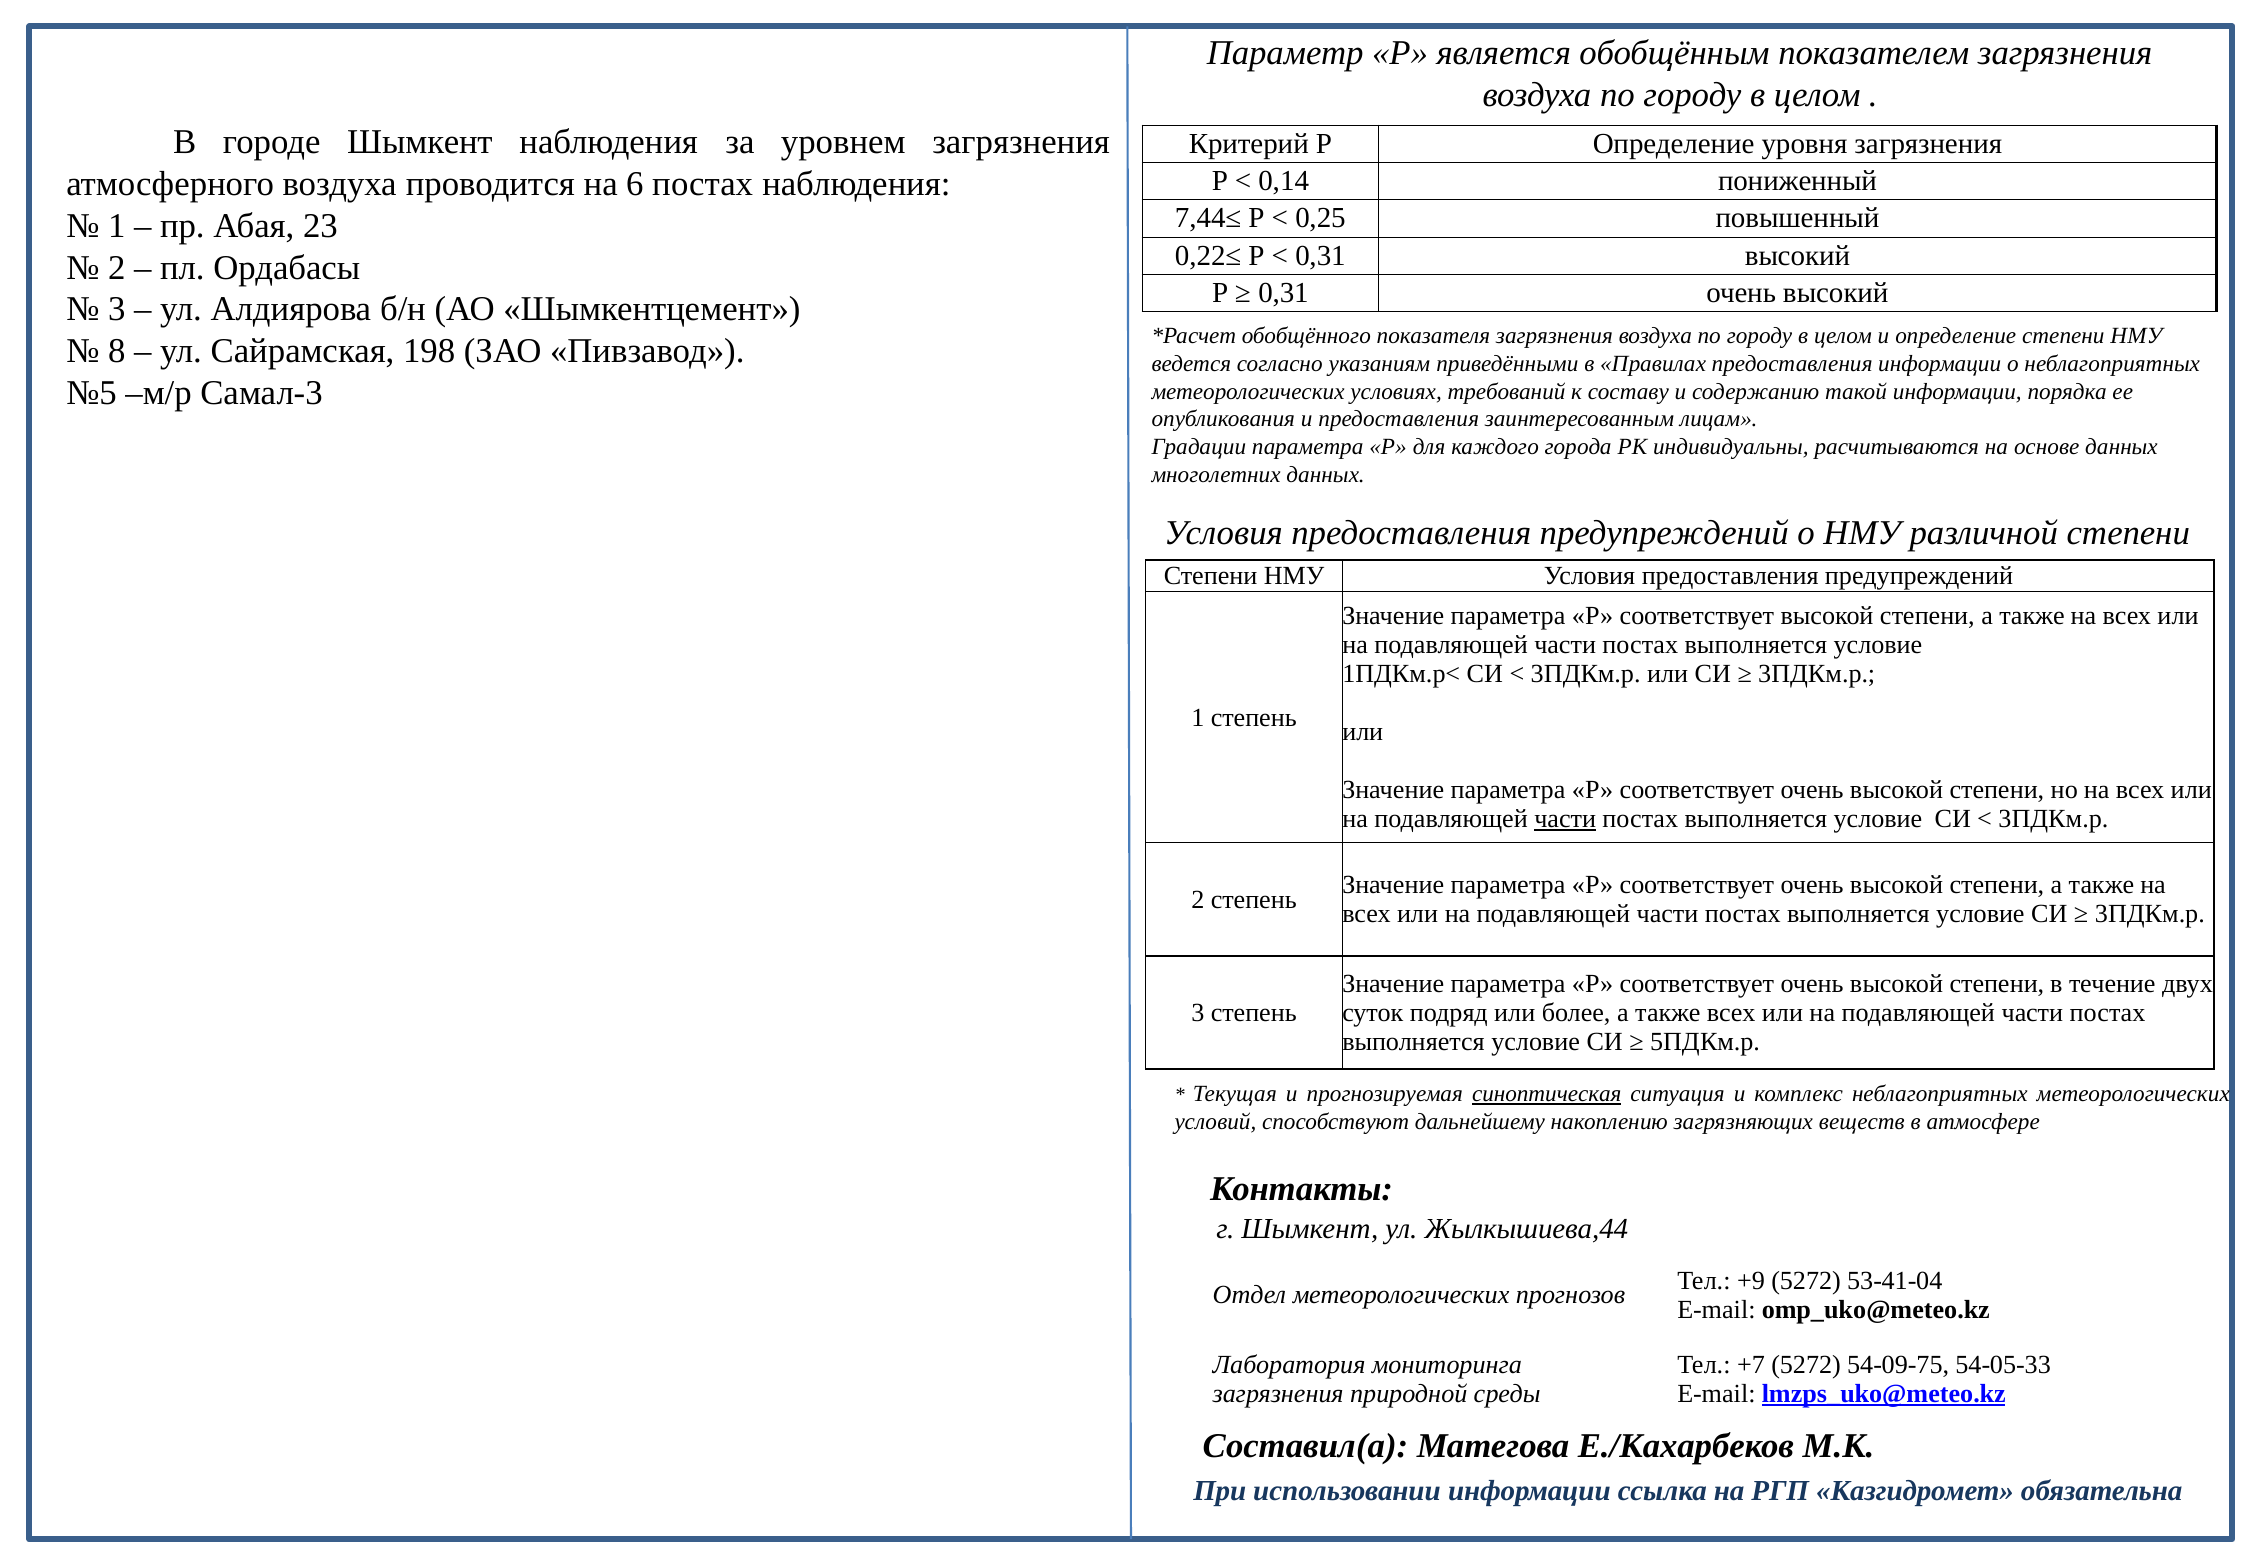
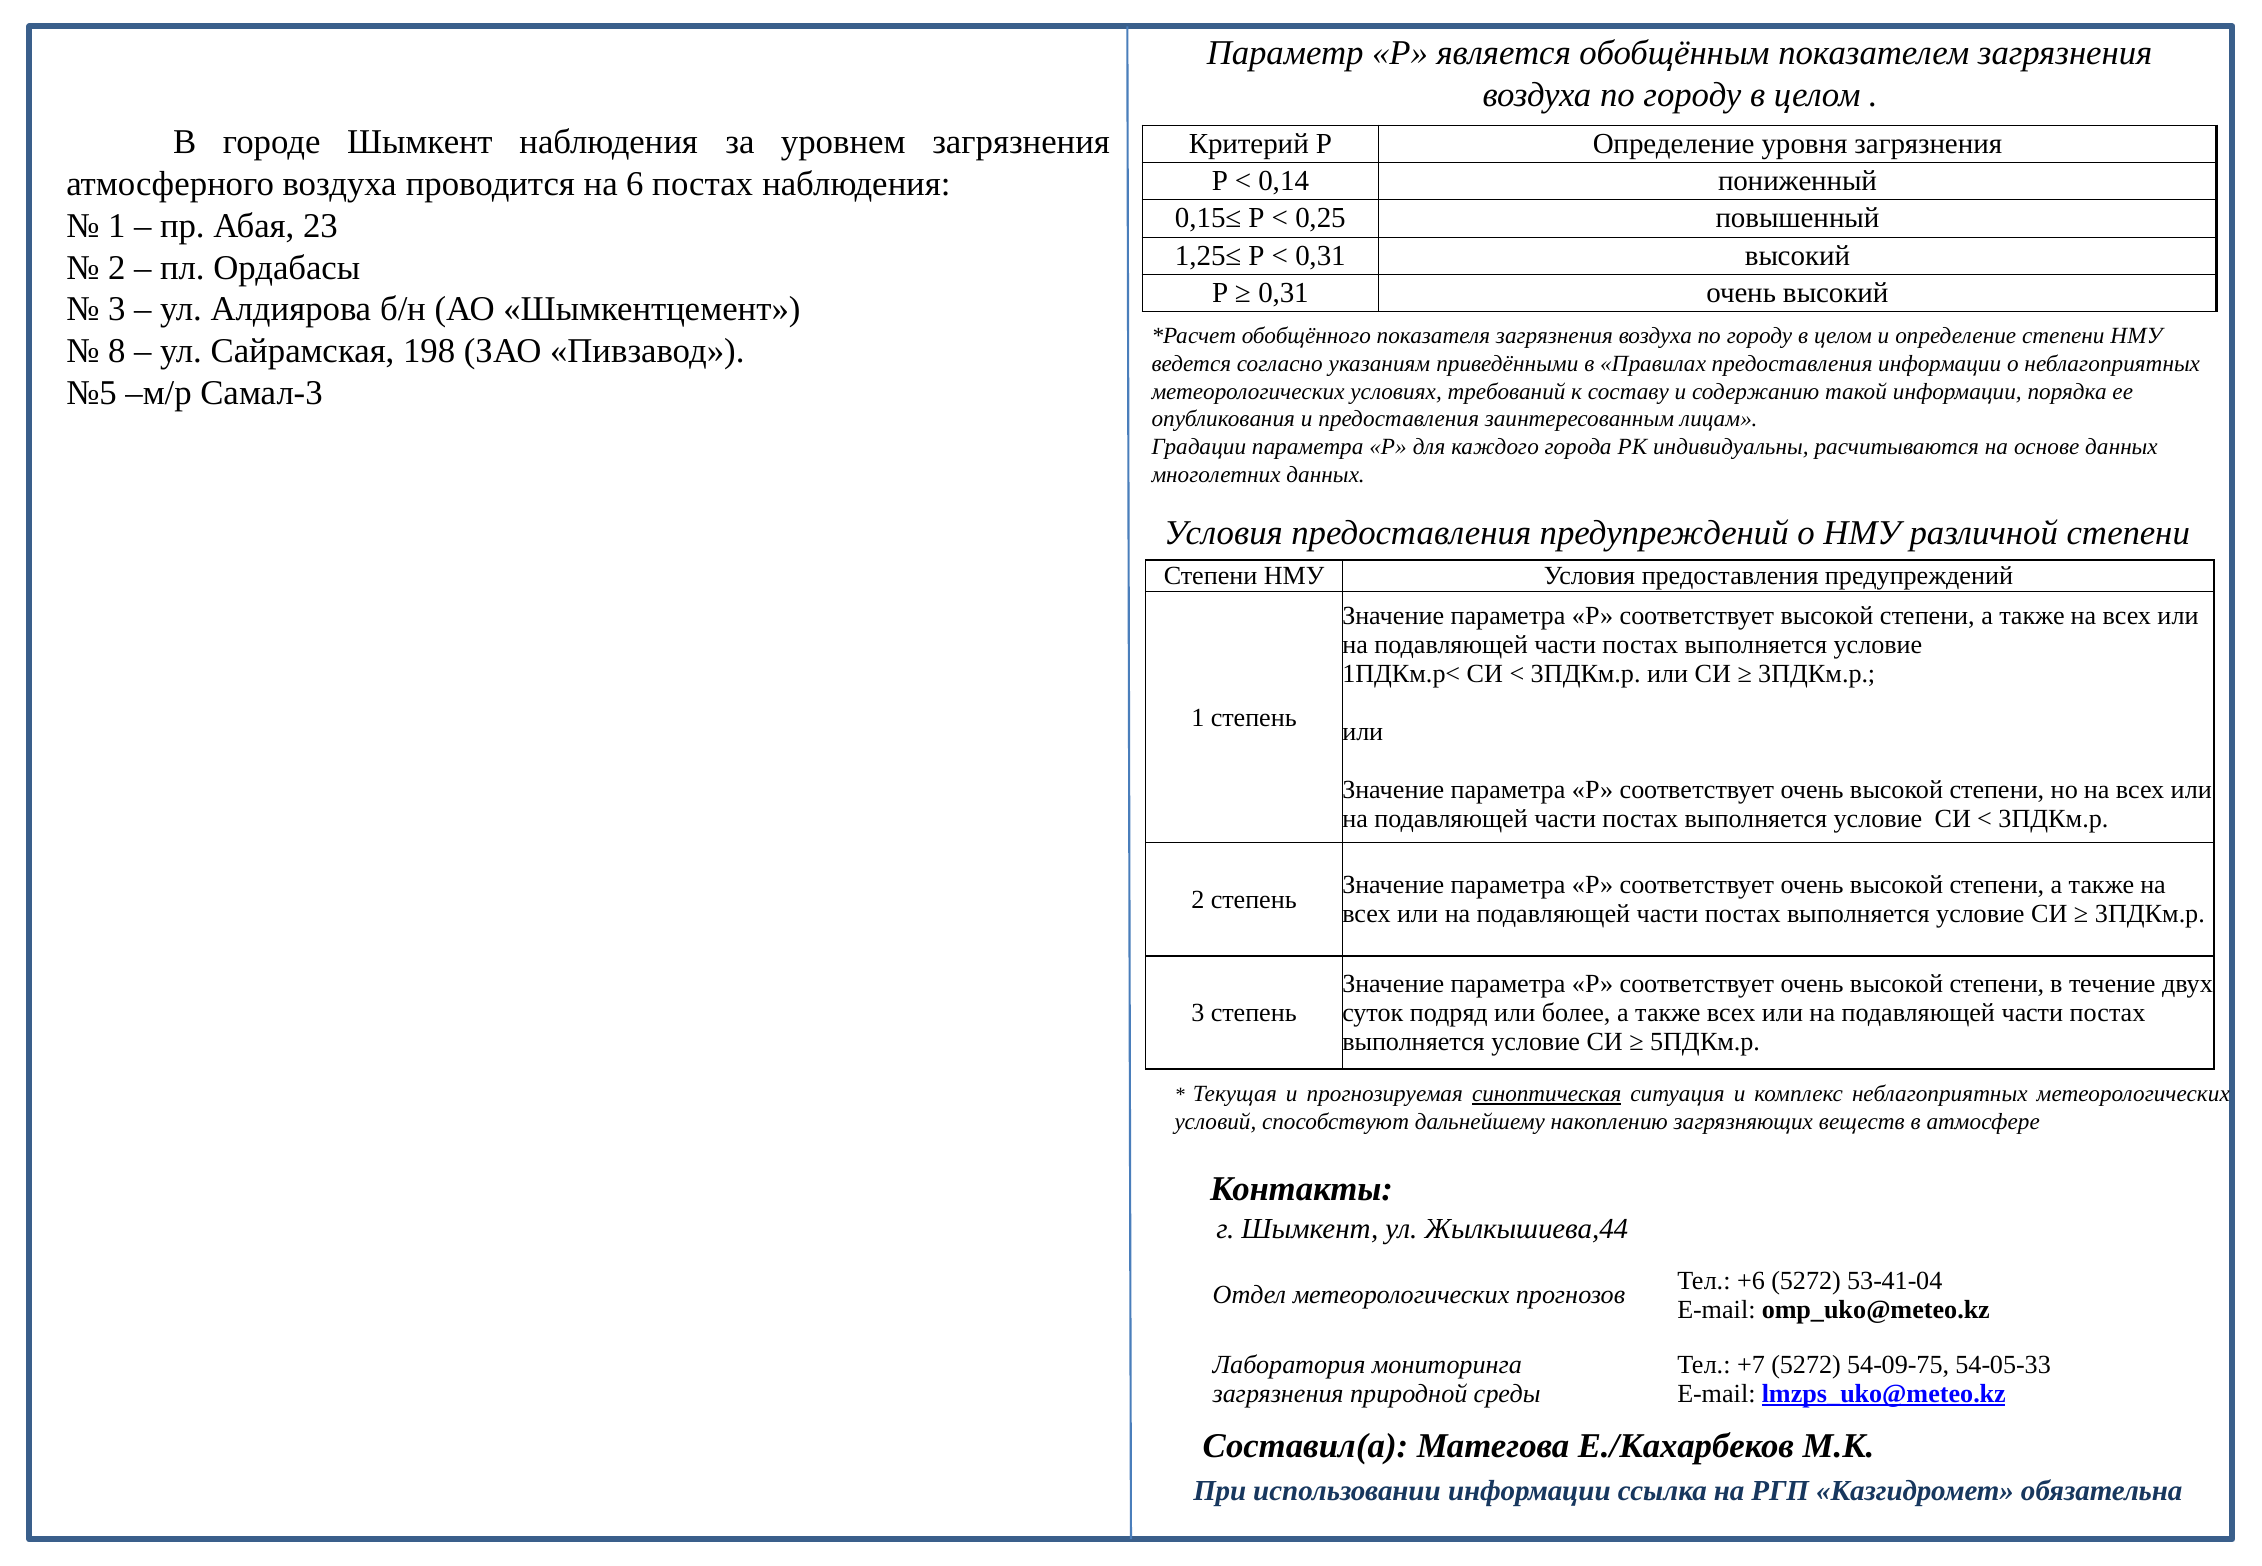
7,44≤: 7,44≤ -> 0,15≤
0,22≤: 0,22≤ -> 1,25≤
части at (1565, 819) underline: present -> none
+9: +9 -> +6
